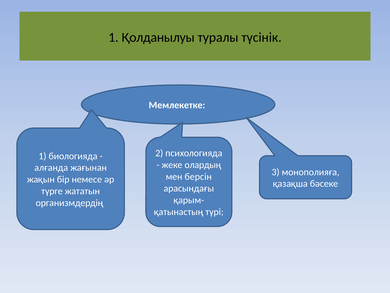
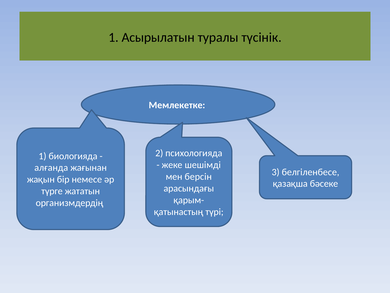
Қолданылуы: Қолданылуы -> Асырылатын
олардың: олардың -> шешімді
монополияға: монополияға -> белгіленбесе
